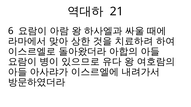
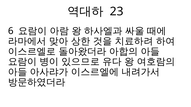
21: 21 -> 23
